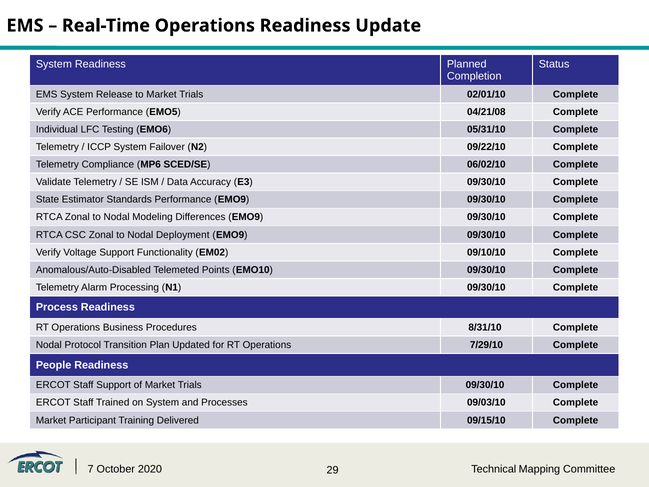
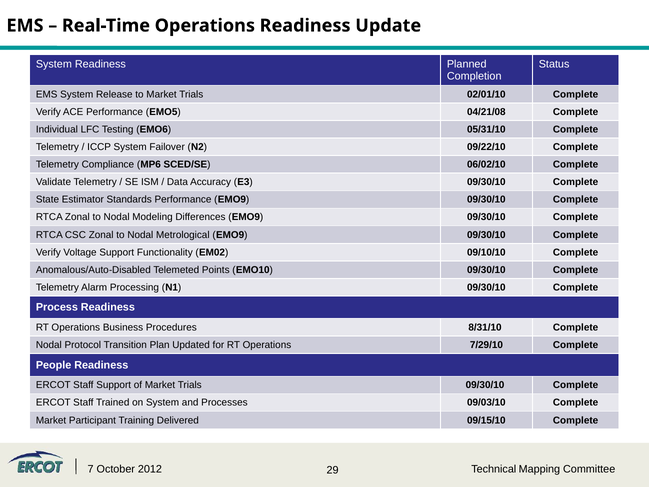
Deployment: Deployment -> Metrological
2020: 2020 -> 2012
